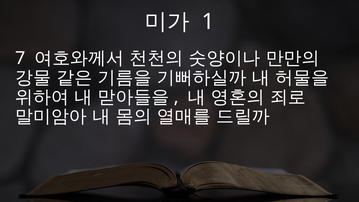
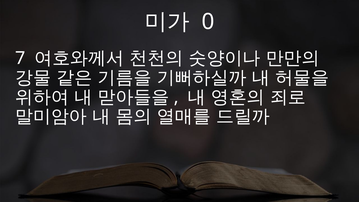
1: 1 -> 0
